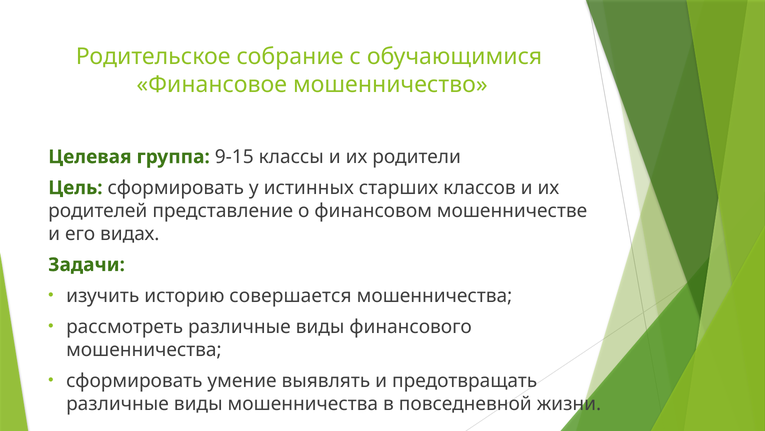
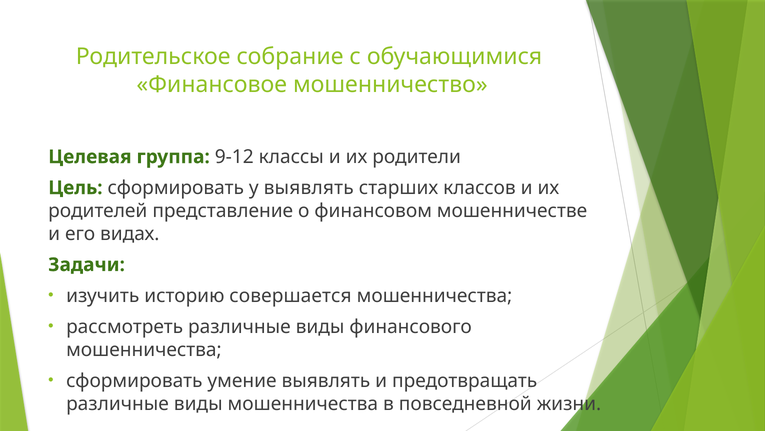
9-15: 9-15 -> 9-12
у истинных: истинных -> выявлять
